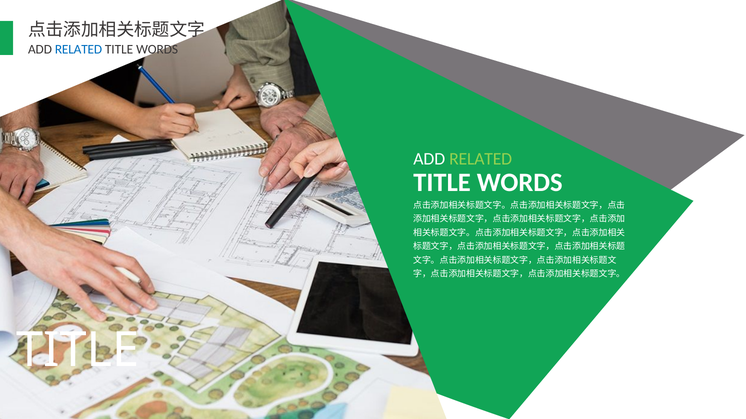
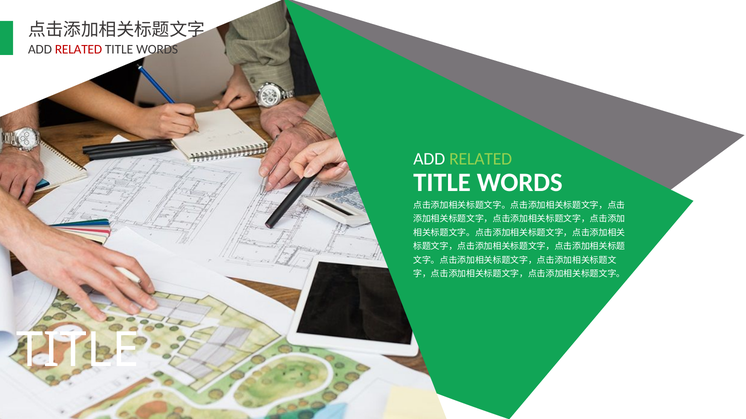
RELATED at (79, 50) colour: blue -> red
